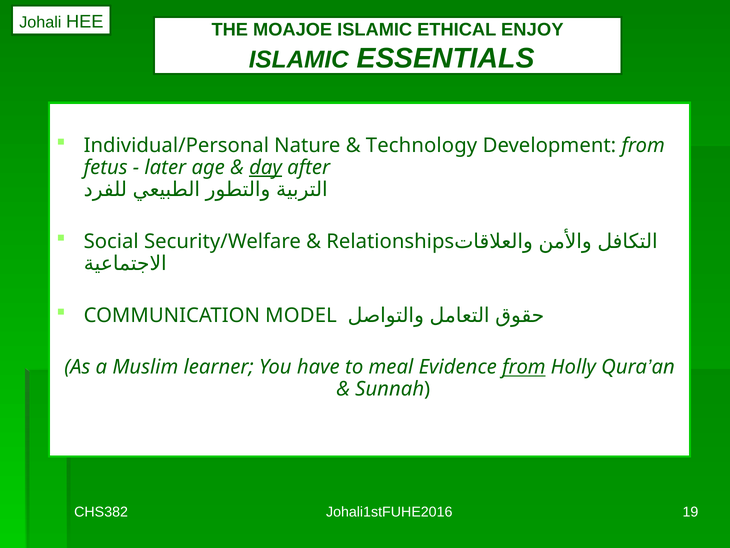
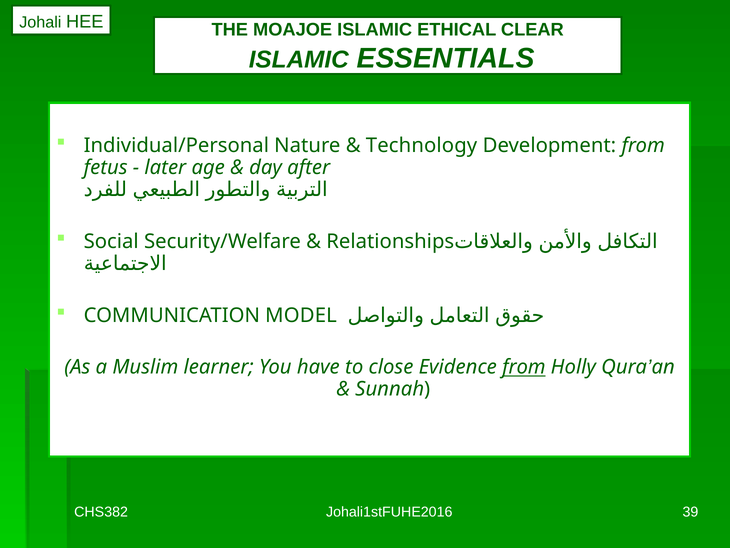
ENJOY: ENJOY -> CLEAR
day underline: present -> none
meal: meal -> close
19: 19 -> 39
